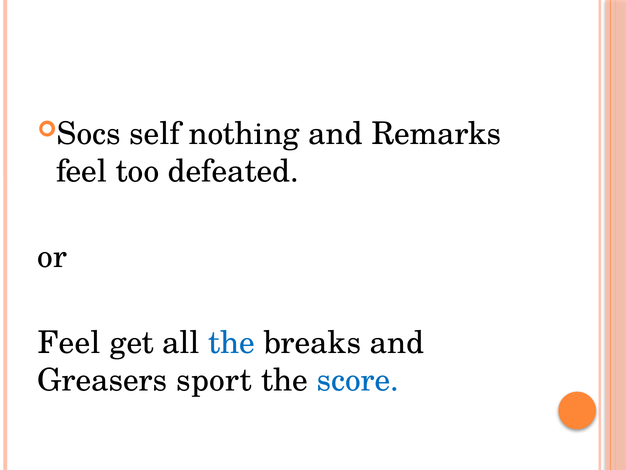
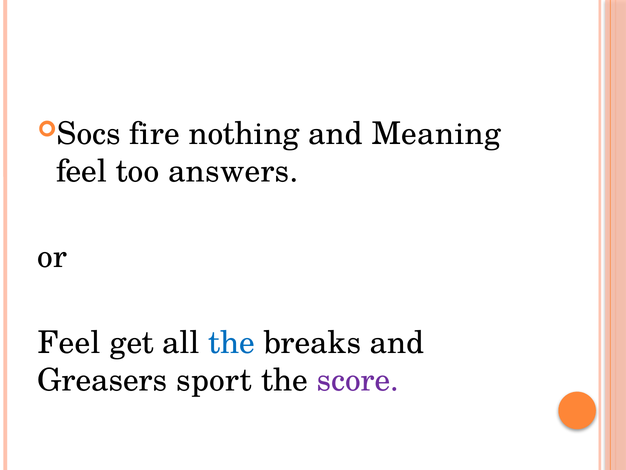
self: self -> fire
Remarks: Remarks -> Meaning
defeated: defeated -> answers
score colour: blue -> purple
